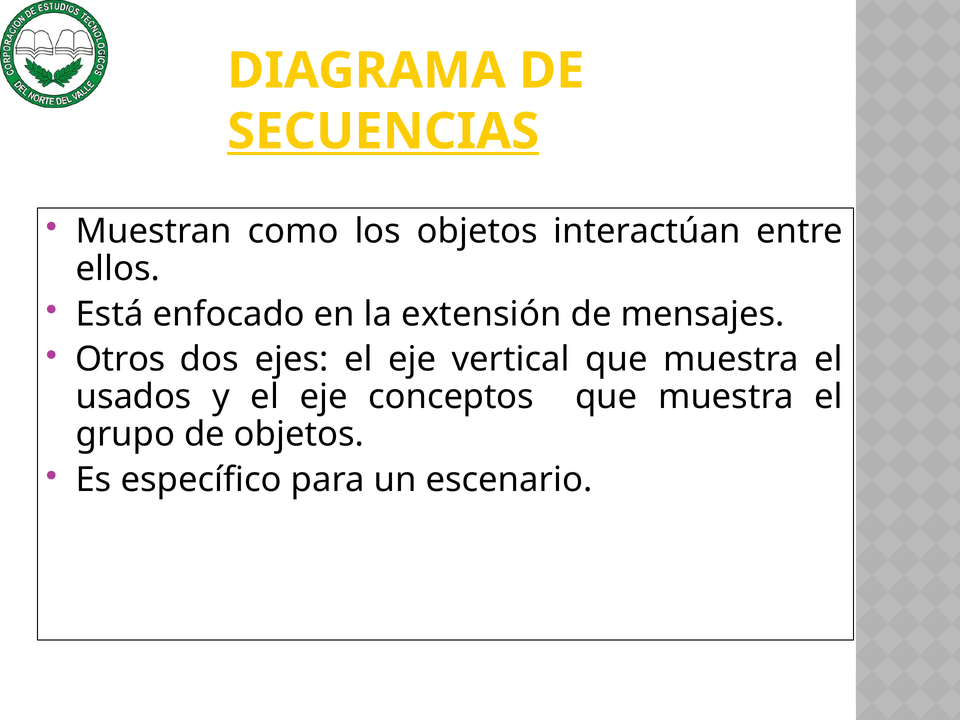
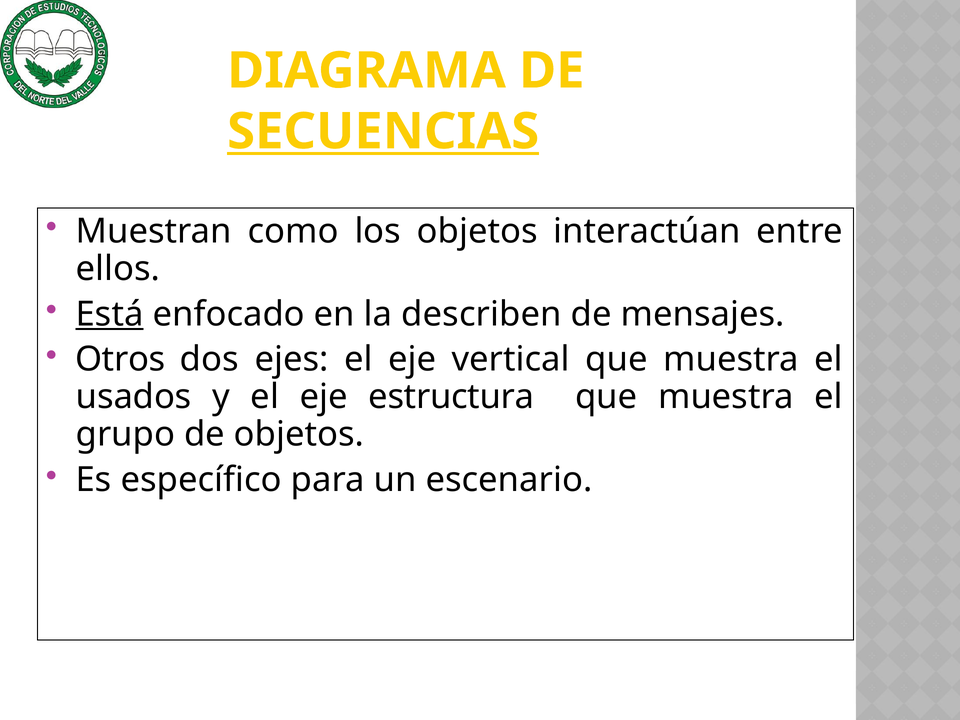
Está underline: none -> present
extensión: extensión -> describen
conceptos: conceptos -> estructura
